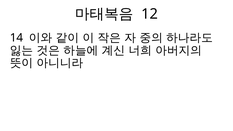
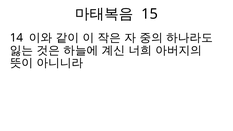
12: 12 -> 15
